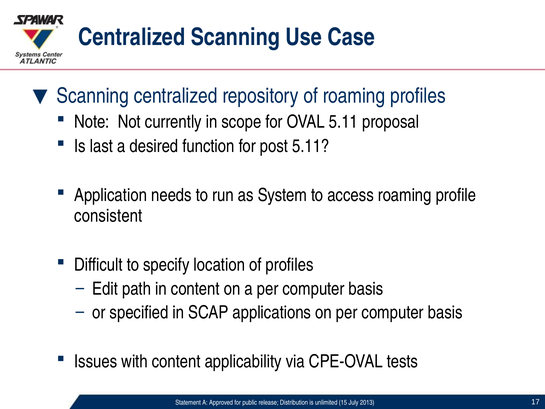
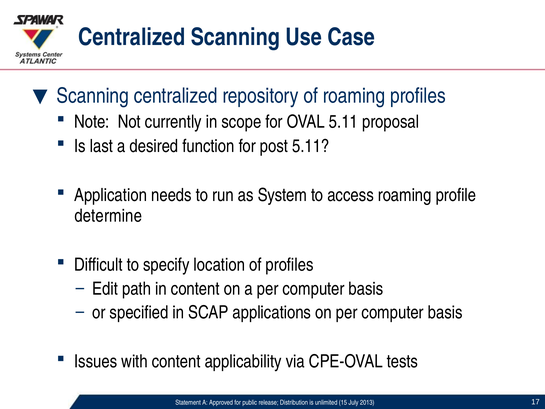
consistent: consistent -> determine
